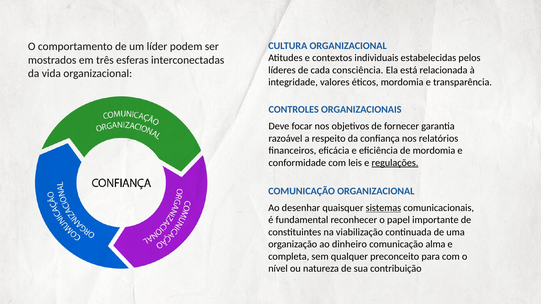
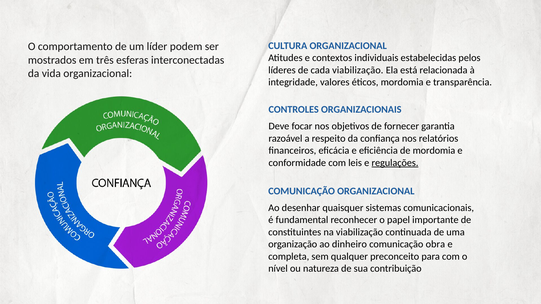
cada consciência: consciência -> viabilização
sistemas underline: present -> none
alma: alma -> obra
